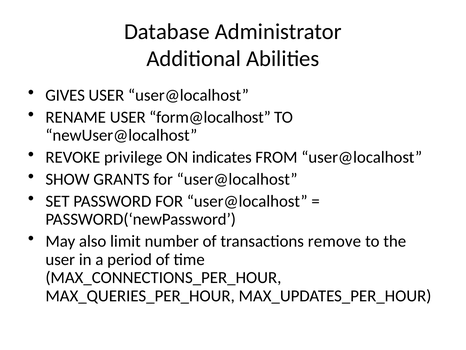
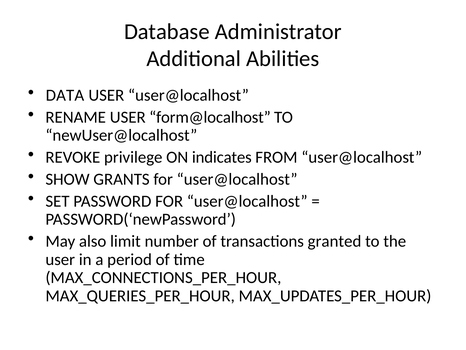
GIVES: GIVES -> DATA
remove: remove -> granted
